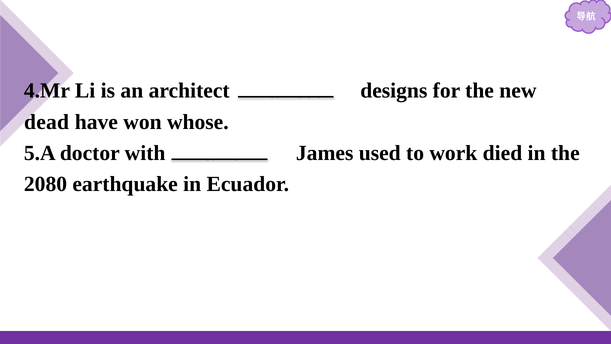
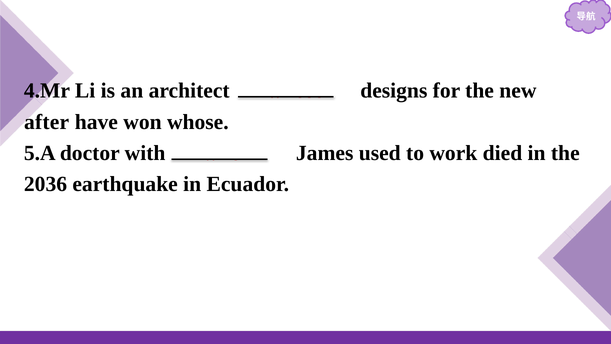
dead: dead -> after
2080: 2080 -> 2036
